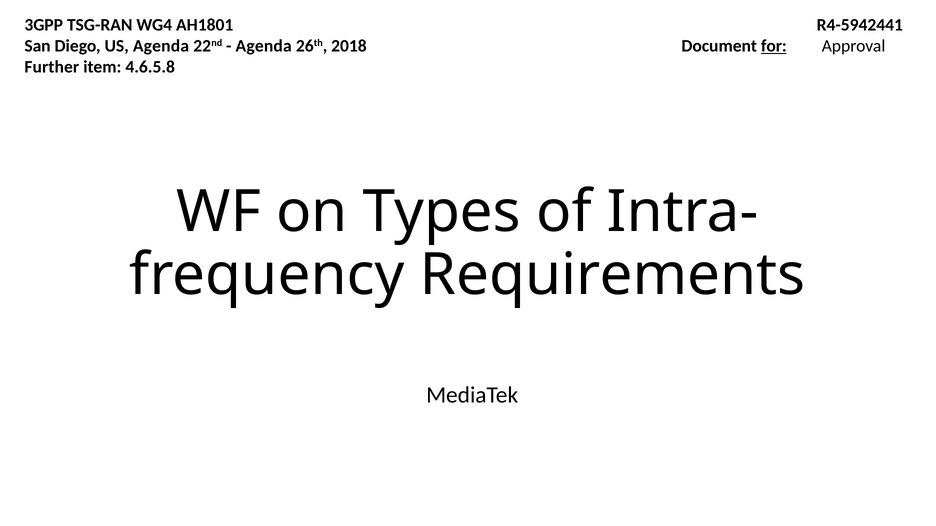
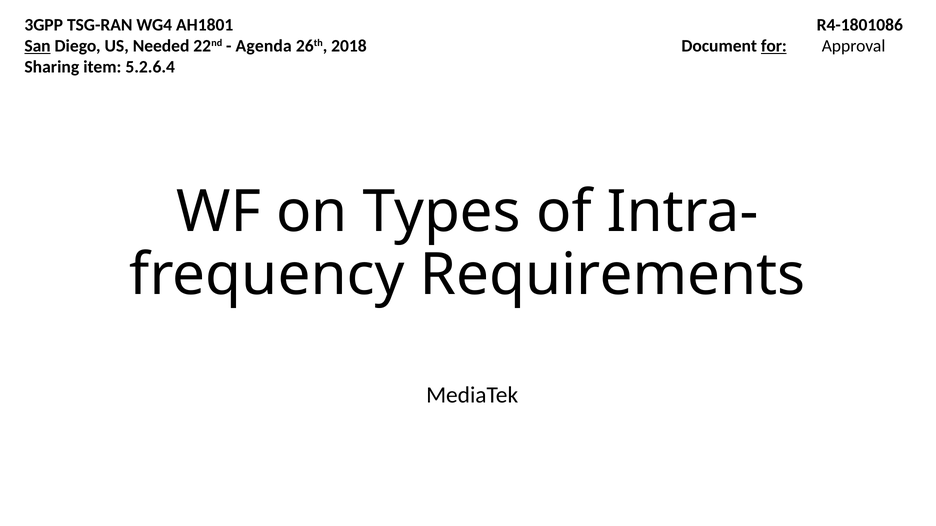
R4-5942441: R4-5942441 -> R4-1801086
San underline: none -> present
US Agenda: Agenda -> Needed
Further: Further -> Sharing
4.6.5.8: 4.6.5.8 -> 5.2.6.4
